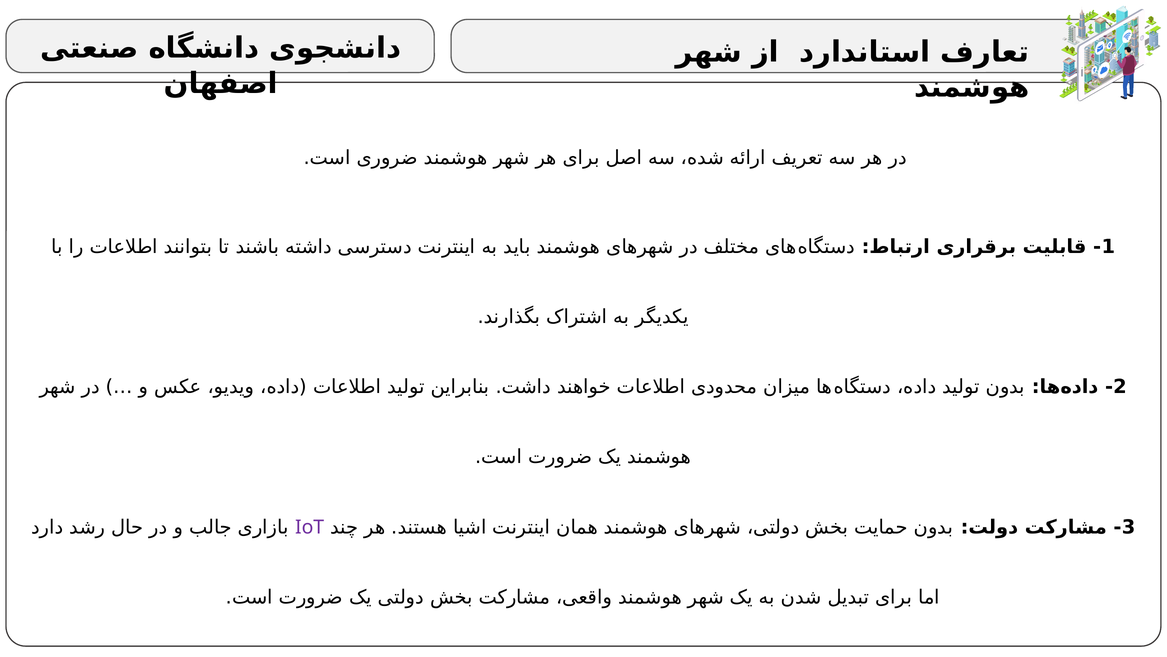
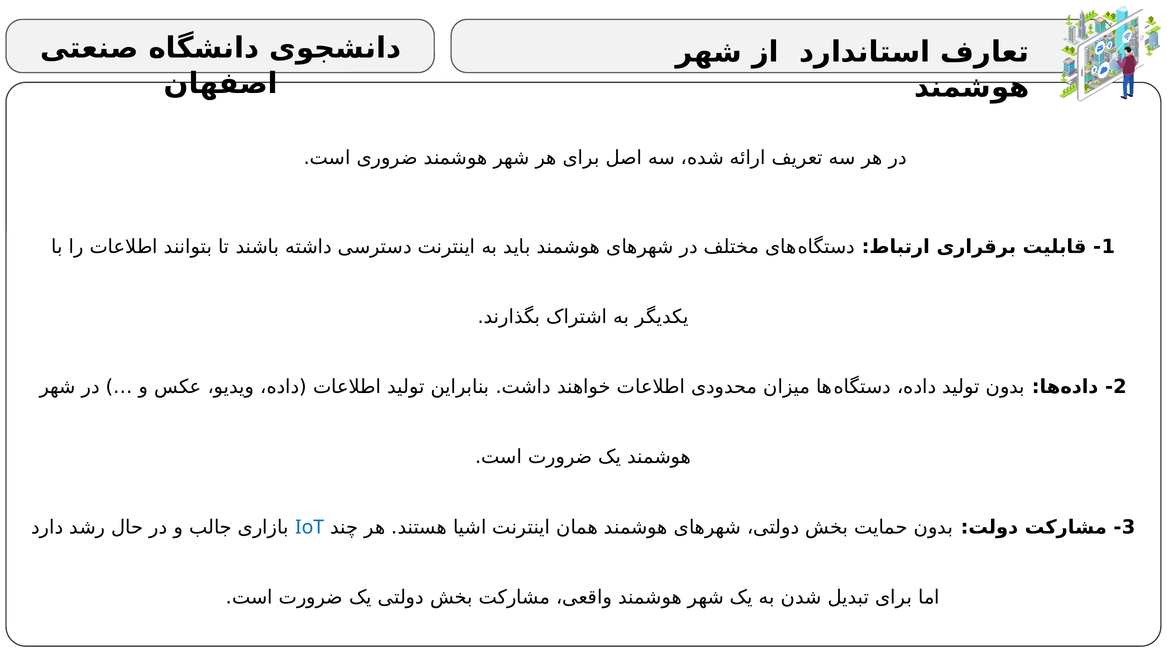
IoT colour: purple -> blue
